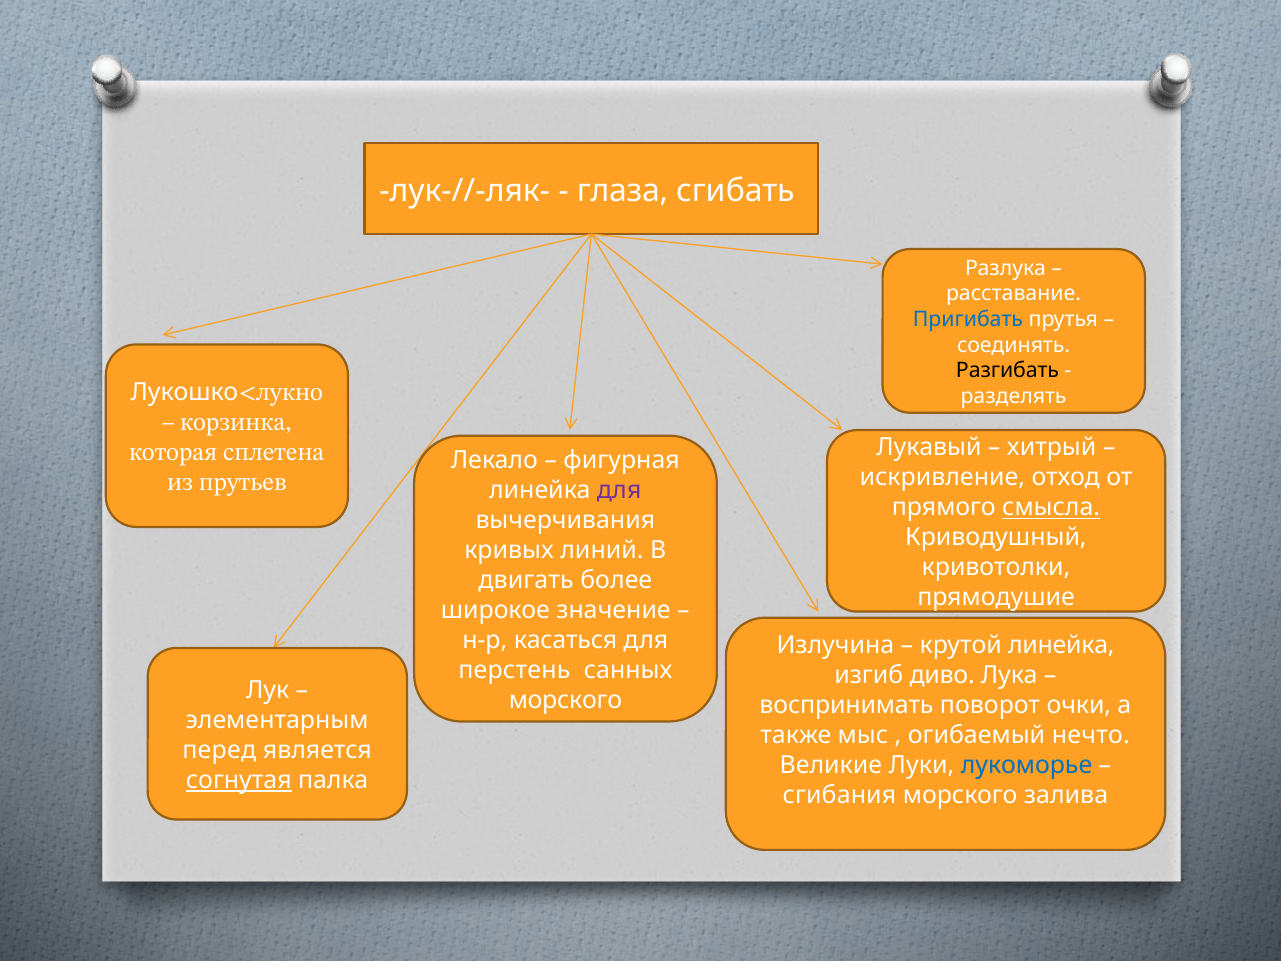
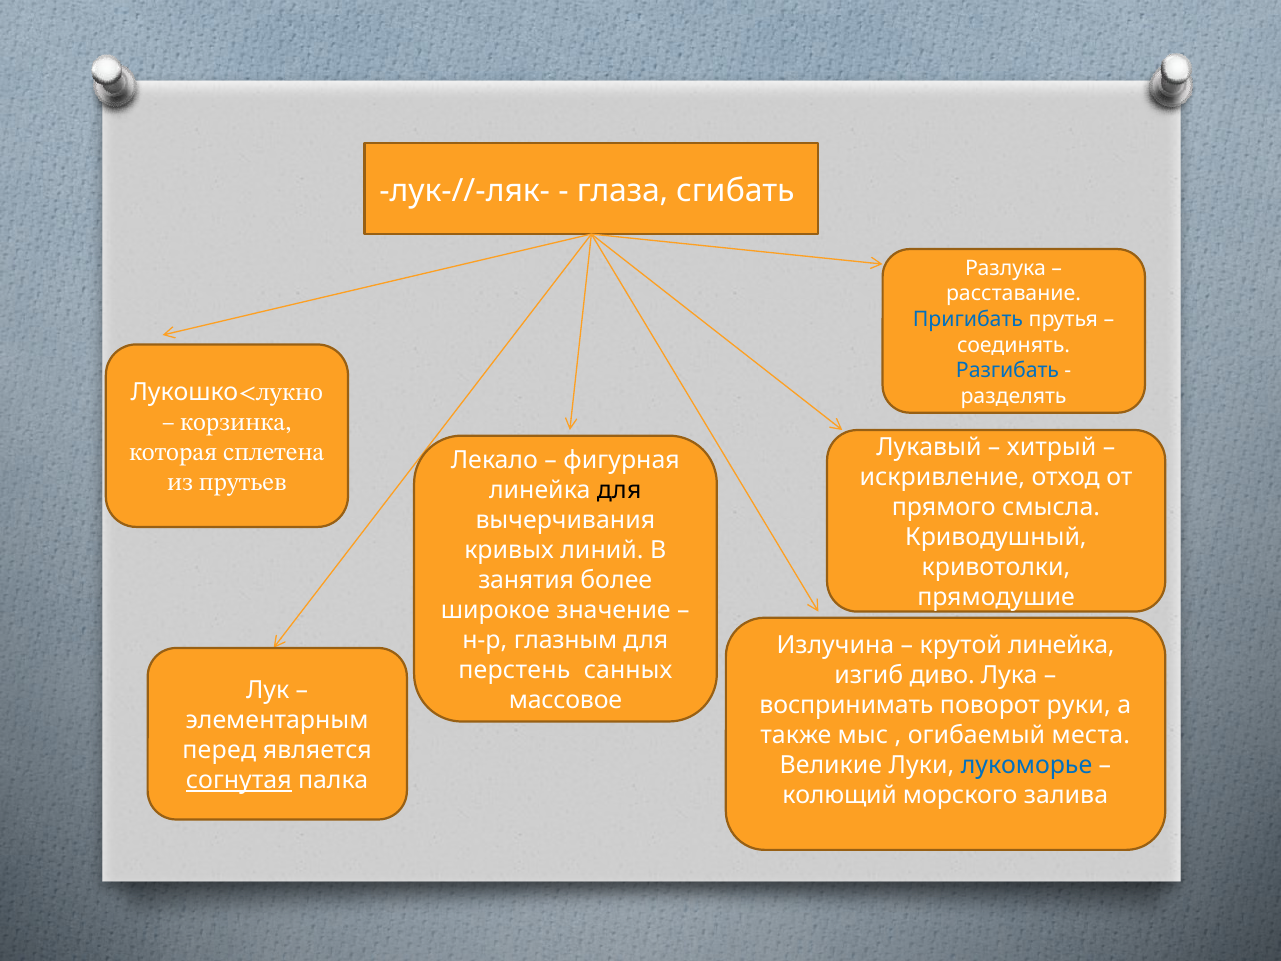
Разгибать colour: black -> blue
для at (619, 490) colour: purple -> black
смысла underline: present -> none
двигать: двигать -> занятия
касаться: касаться -> глазным
морского at (565, 700): морского -> массовое
очки: очки -> руки
нечто: нечто -> места
сгибания: сгибания -> колющий
